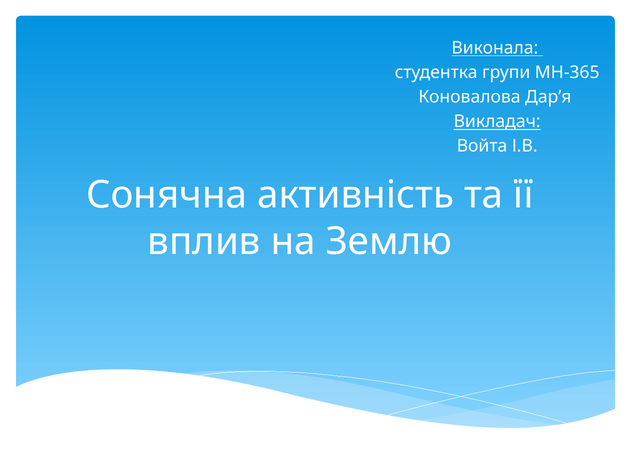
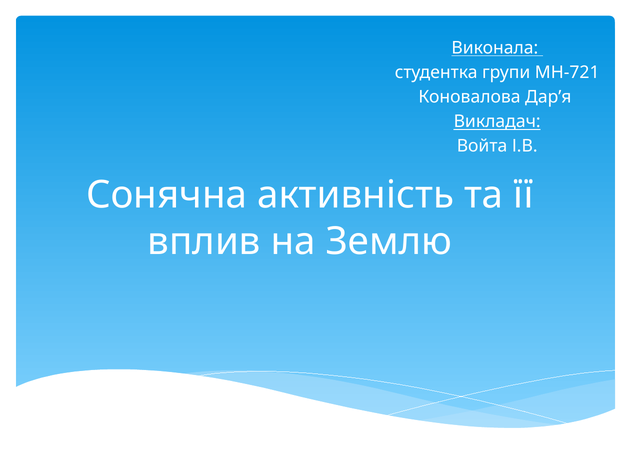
МН-365: МН-365 -> МН-721
